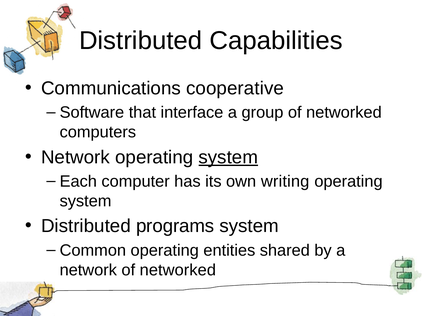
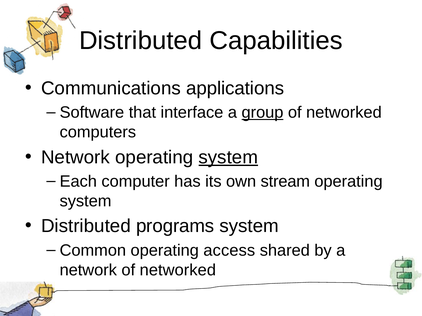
cooperative: cooperative -> applications
group underline: none -> present
writing: writing -> stream
entities: entities -> access
